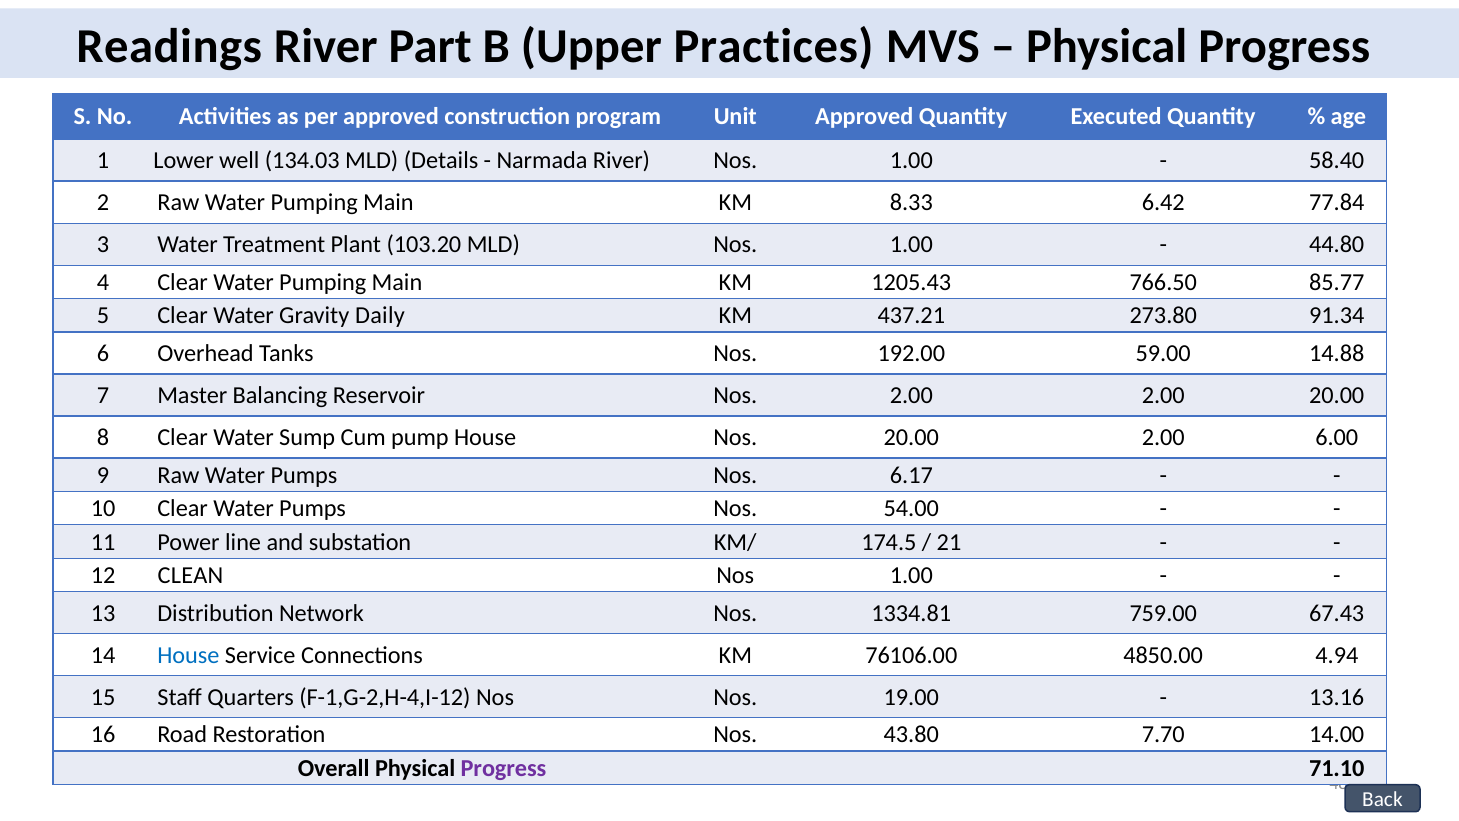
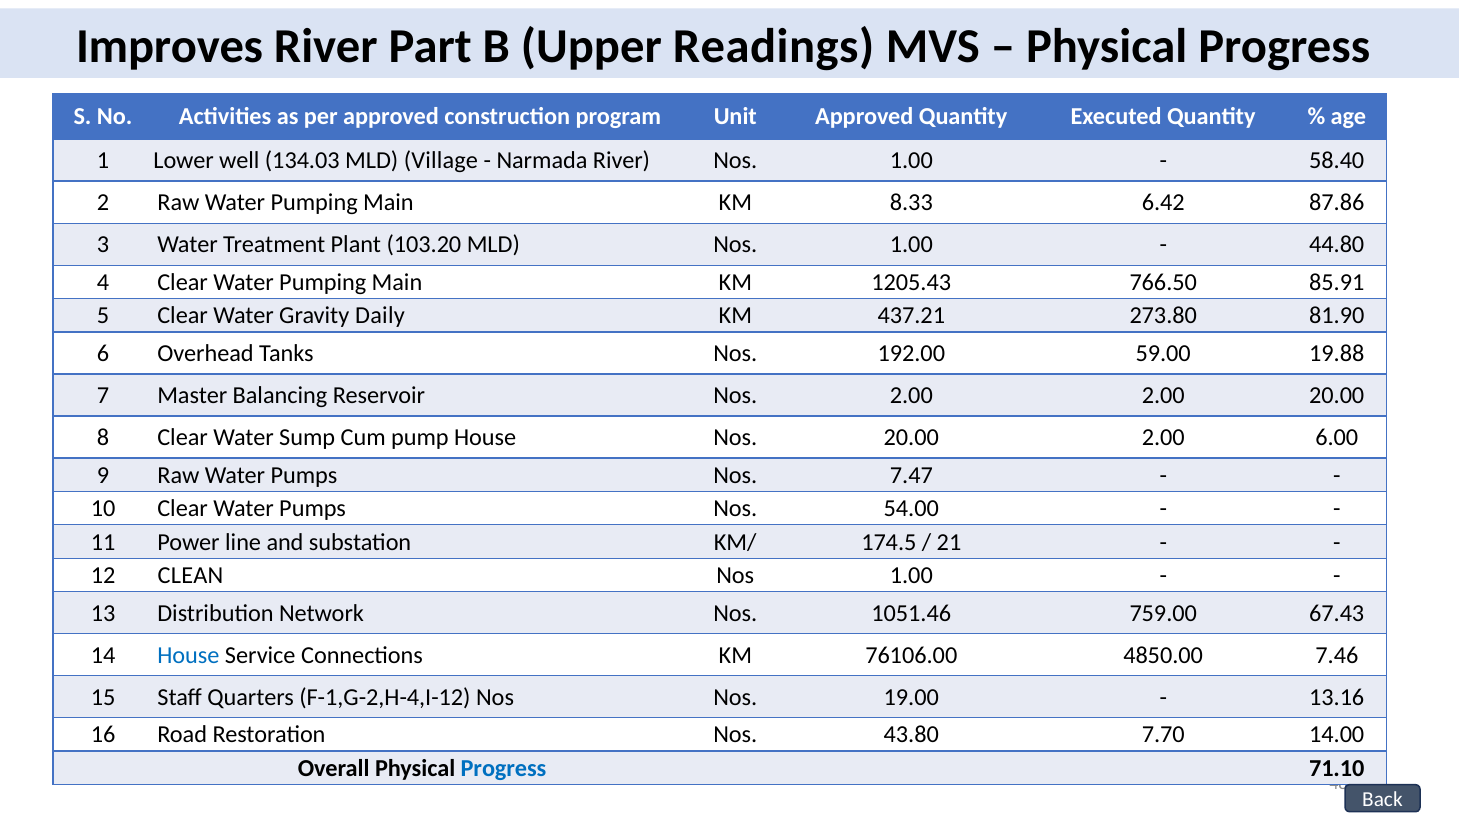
Readings: Readings -> Improves
Practices: Practices -> Readings
Details: Details -> Village
77.84: 77.84 -> 87.86
85.77: 85.77 -> 85.91
91.34: 91.34 -> 81.90
14.88: 14.88 -> 19.88
6.17: 6.17 -> 7.47
1334.81: 1334.81 -> 1051.46
4.94: 4.94 -> 7.46
Progress at (503, 768) colour: purple -> blue
